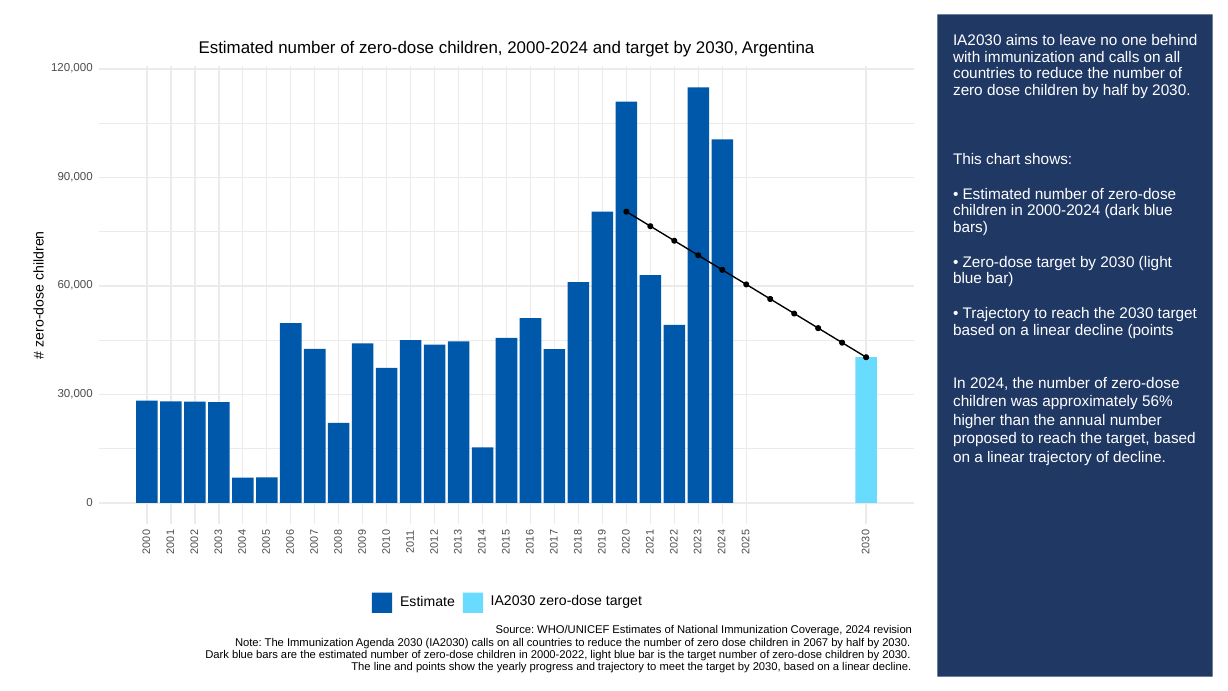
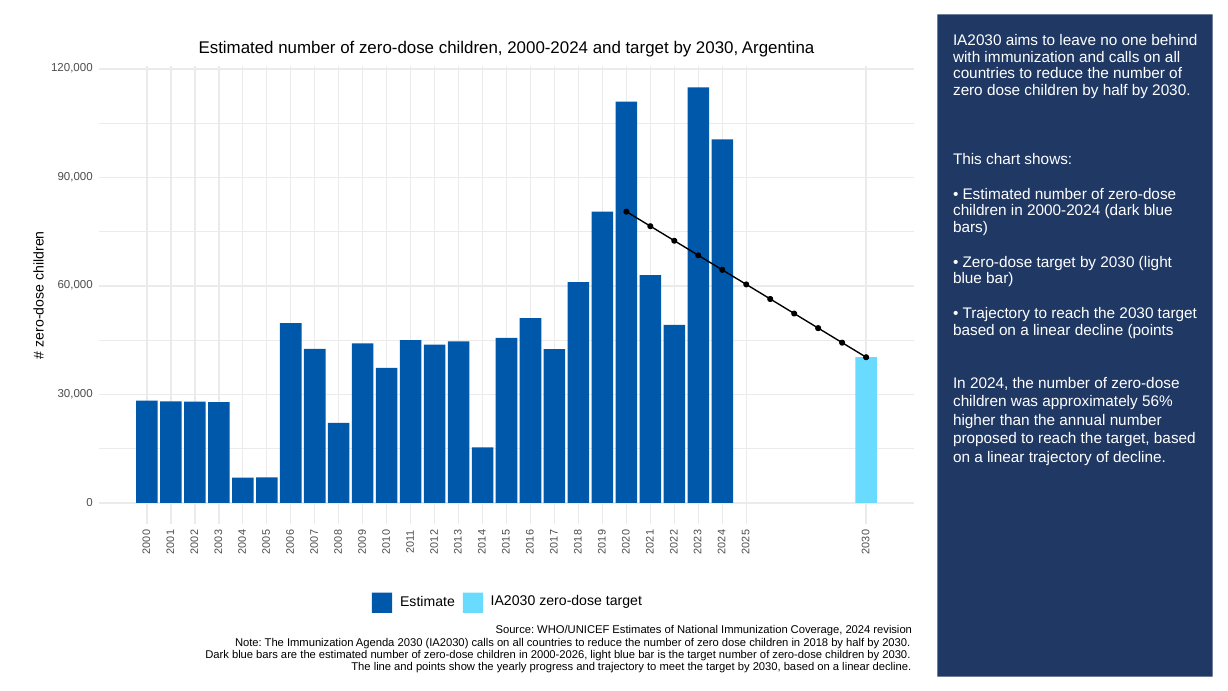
2067: 2067 -> 2018
2000-2022: 2000-2022 -> 2000-2026
